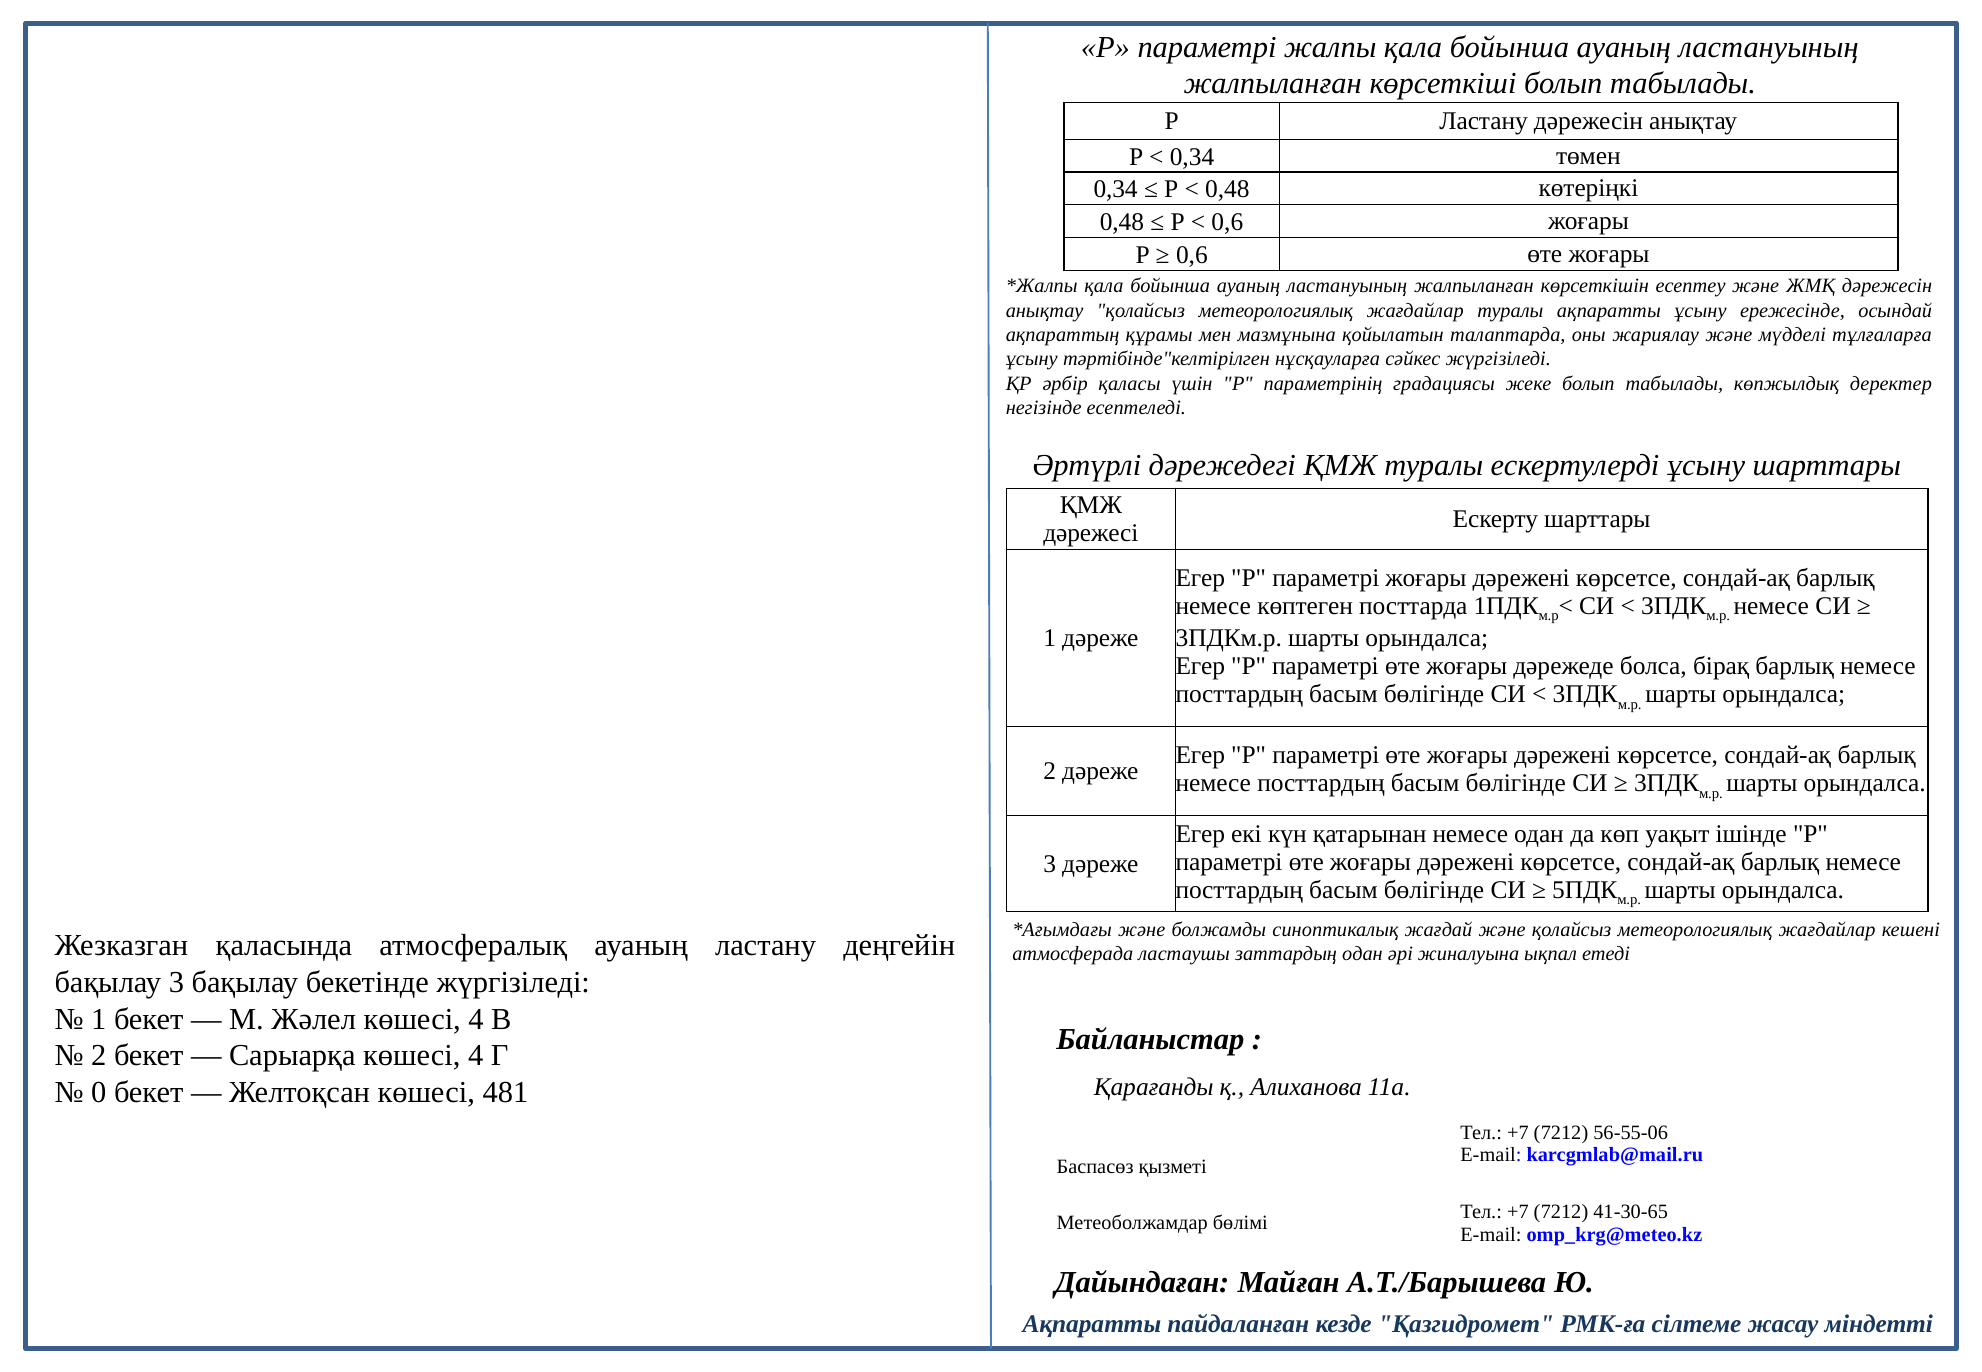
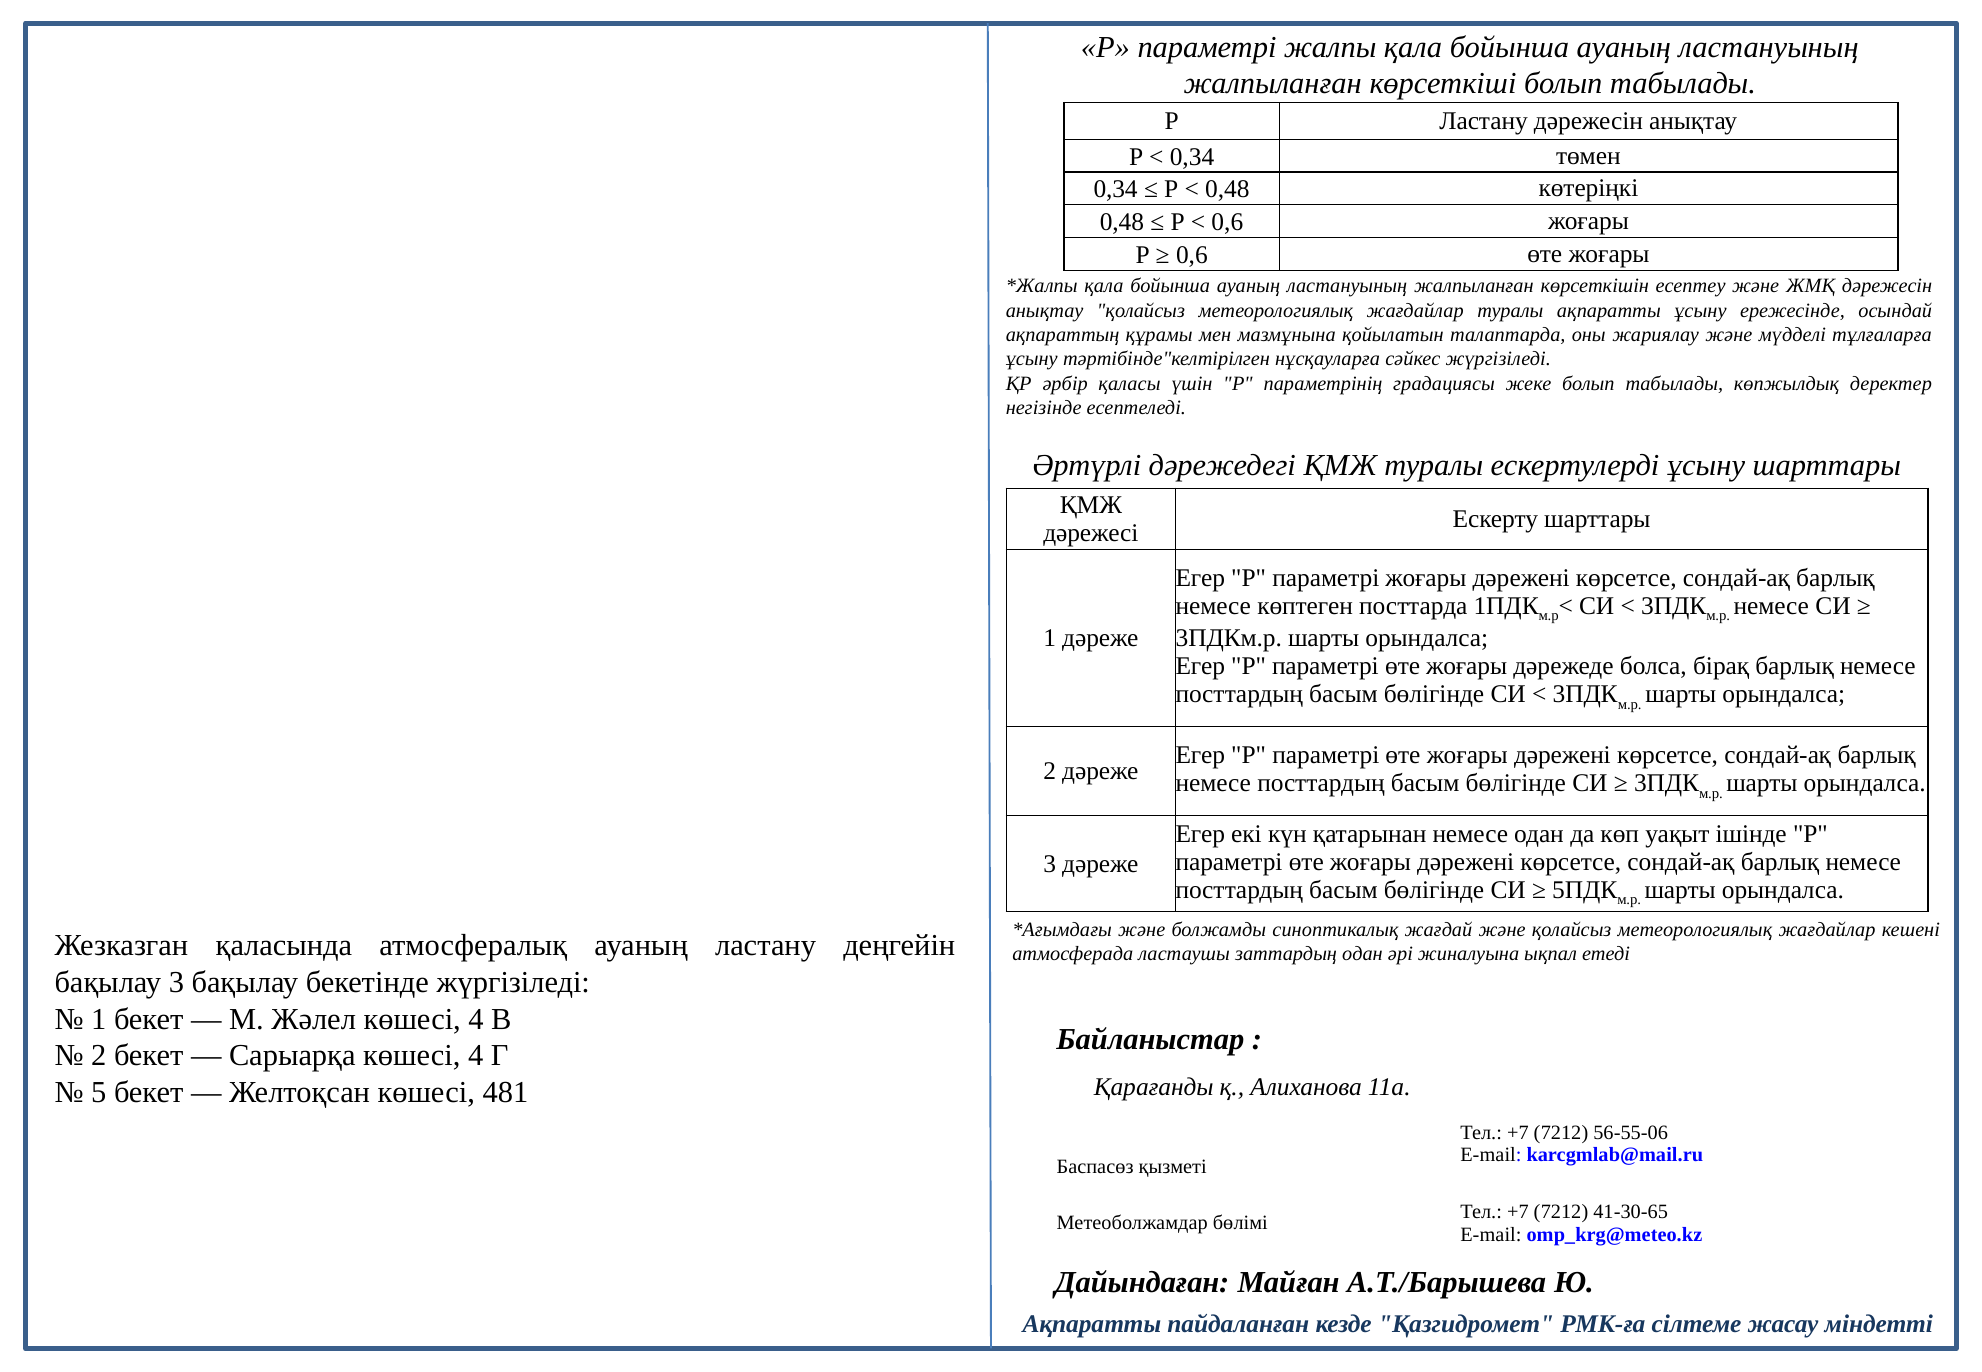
0: 0 -> 5
